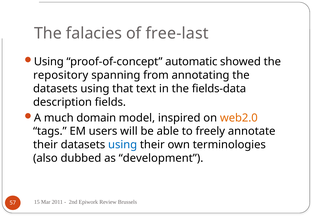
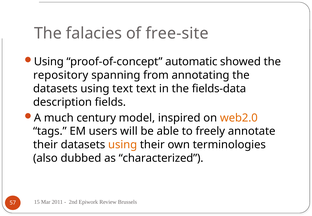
free-last: free-last -> free-site
using that: that -> text
domain: domain -> century
using at (123, 145) colour: blue -> orange
development: development -> characterized
